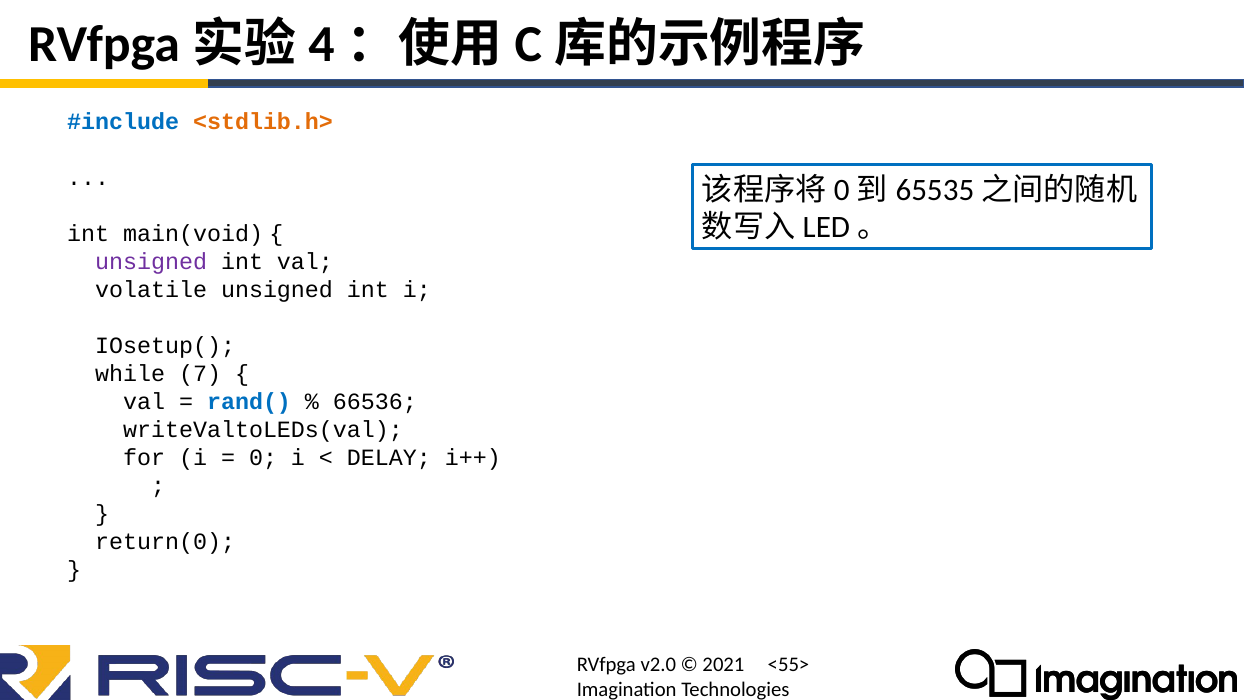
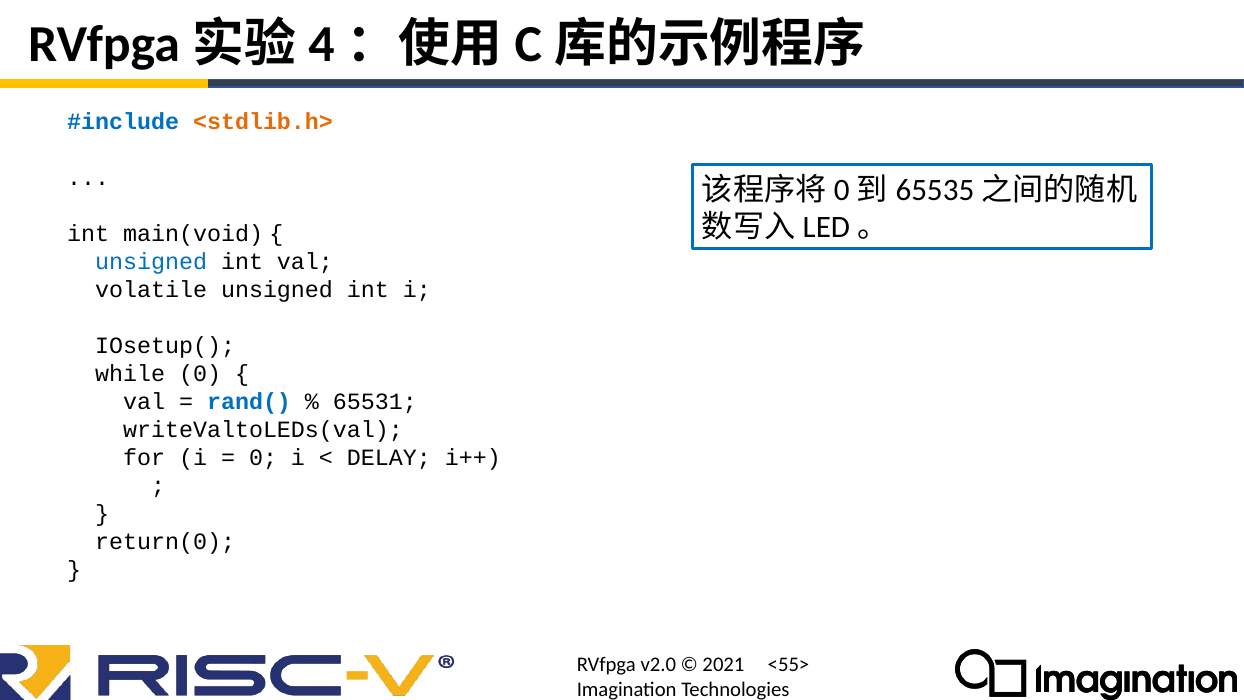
unsigned at (151, 261) colour: purple -> blue
while 7: 7 -> 0
66536: 66536 -> 65531
